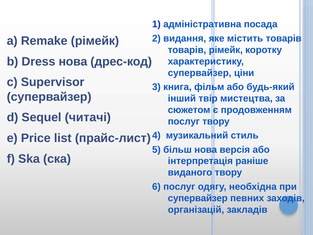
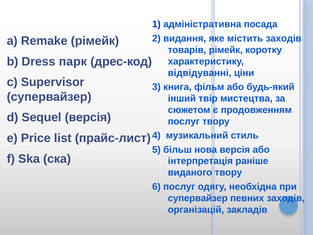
містить товарів: товарів -> заходів
Dress нова: нова -> парк
супервайзер at (200, 73): супервайзер -> відвідуванні
Sequel читачі: читачі -> версія
